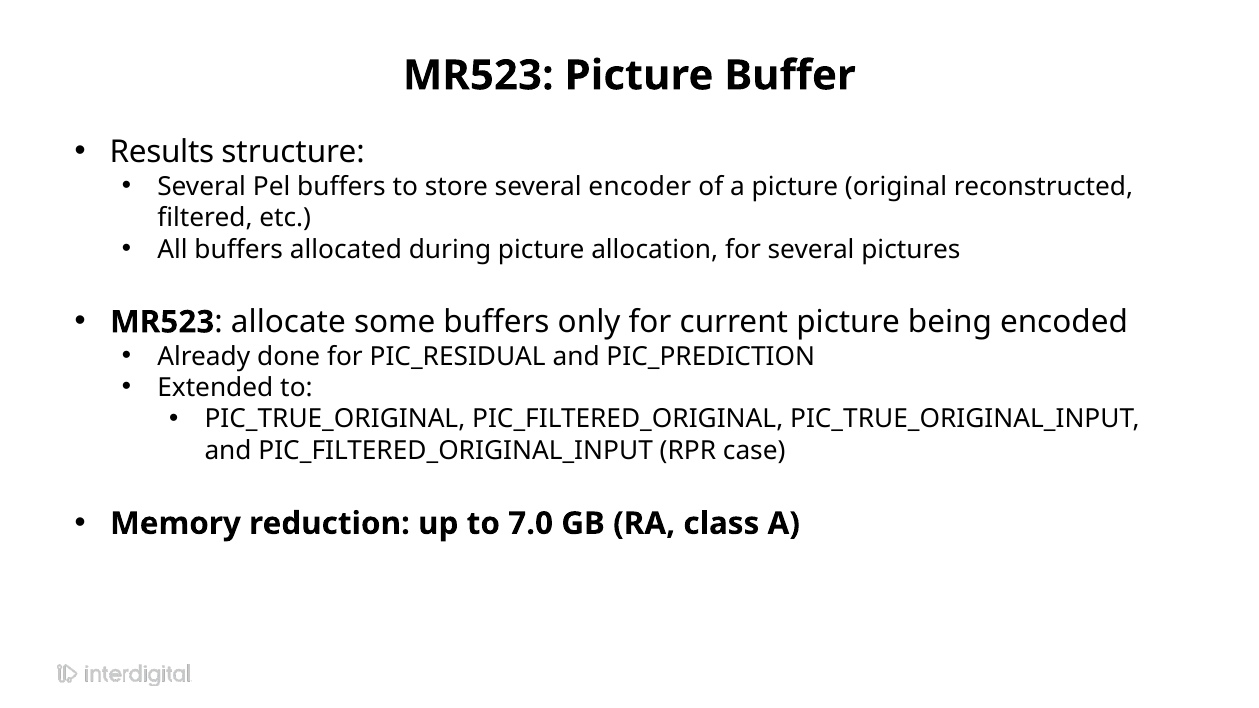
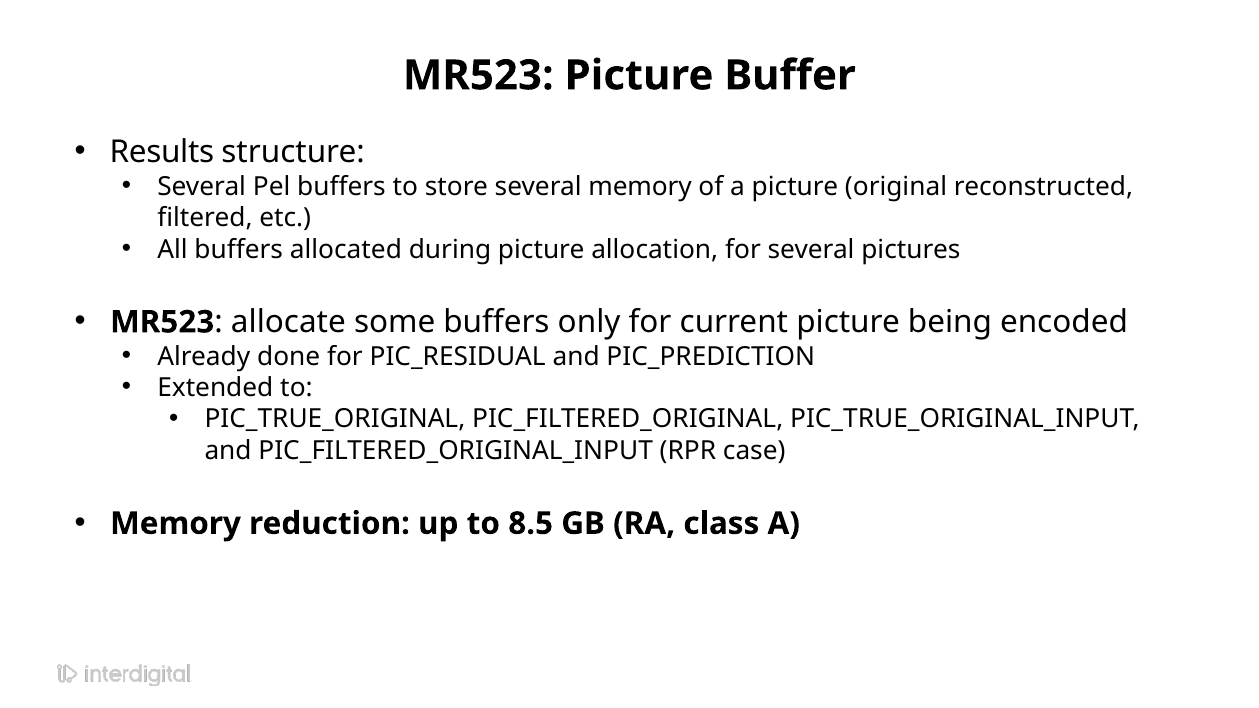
several encoder: encoder -> memory
7.0: 7.0 -> 8.5
